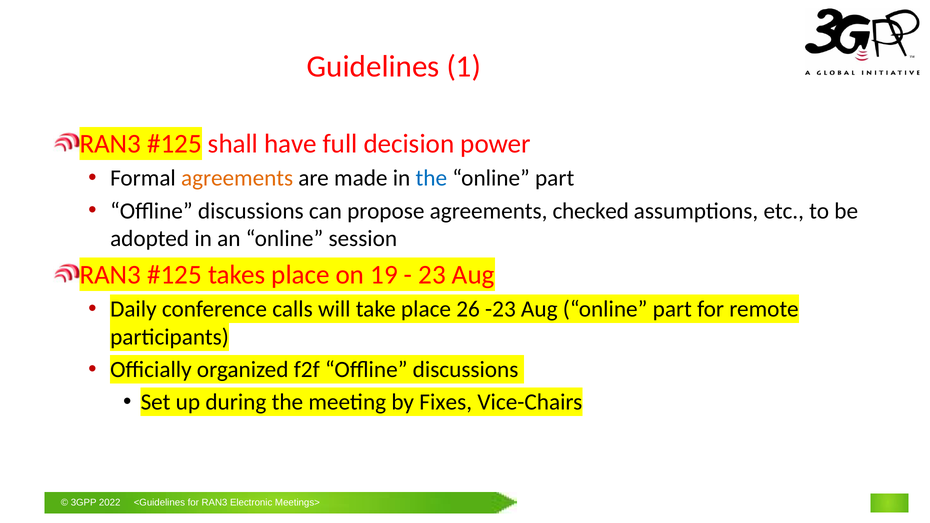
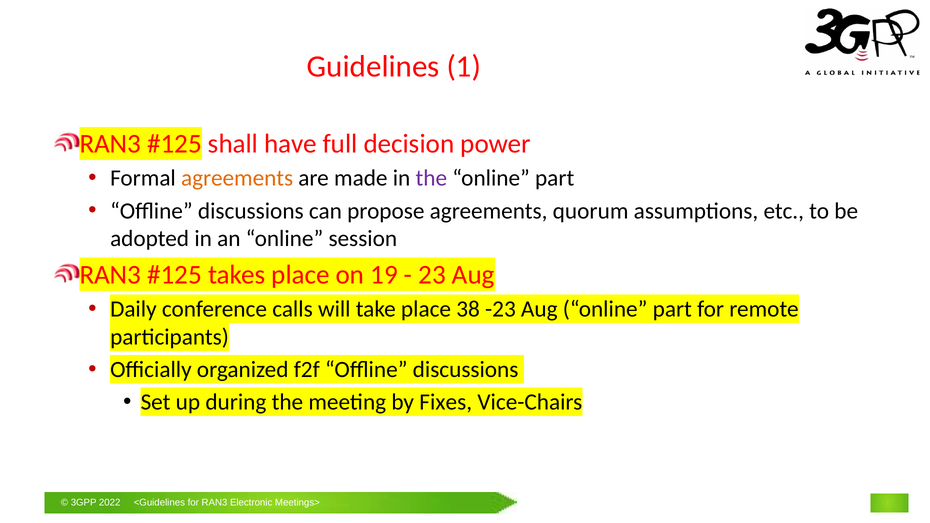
the at (431, 178) colour: blue -> purple
checked: checked -> quorum
26: 26 -> 38
